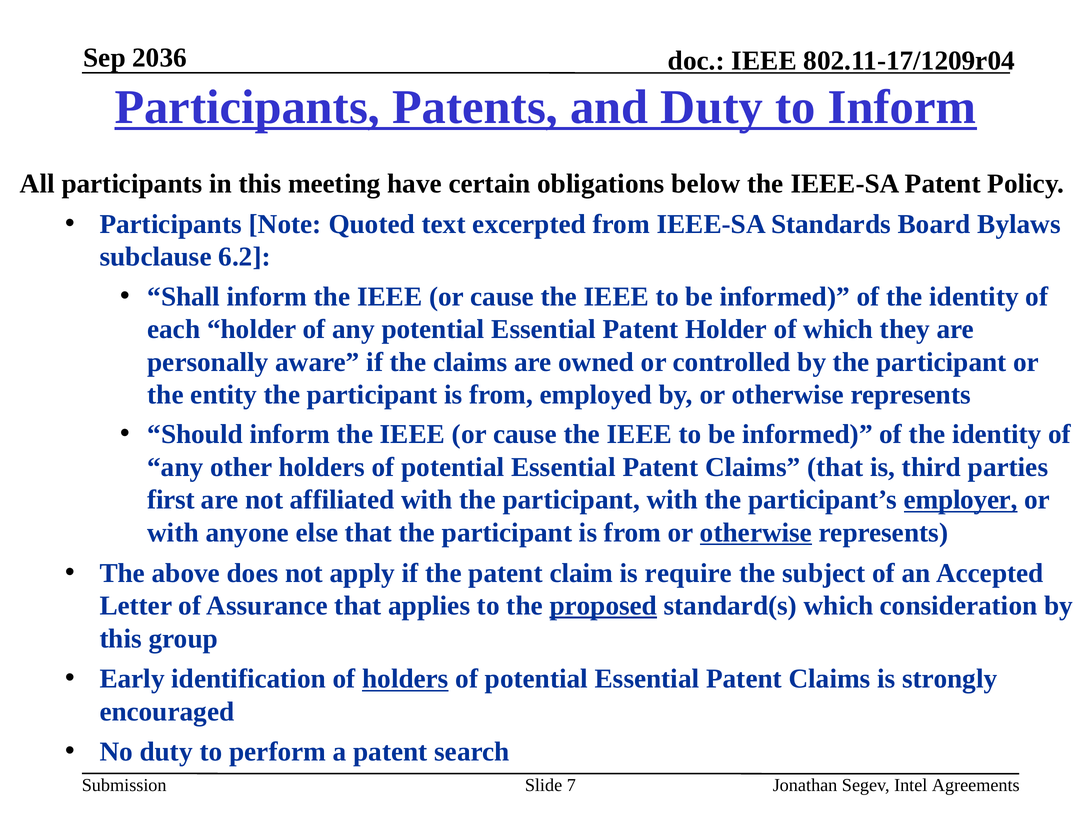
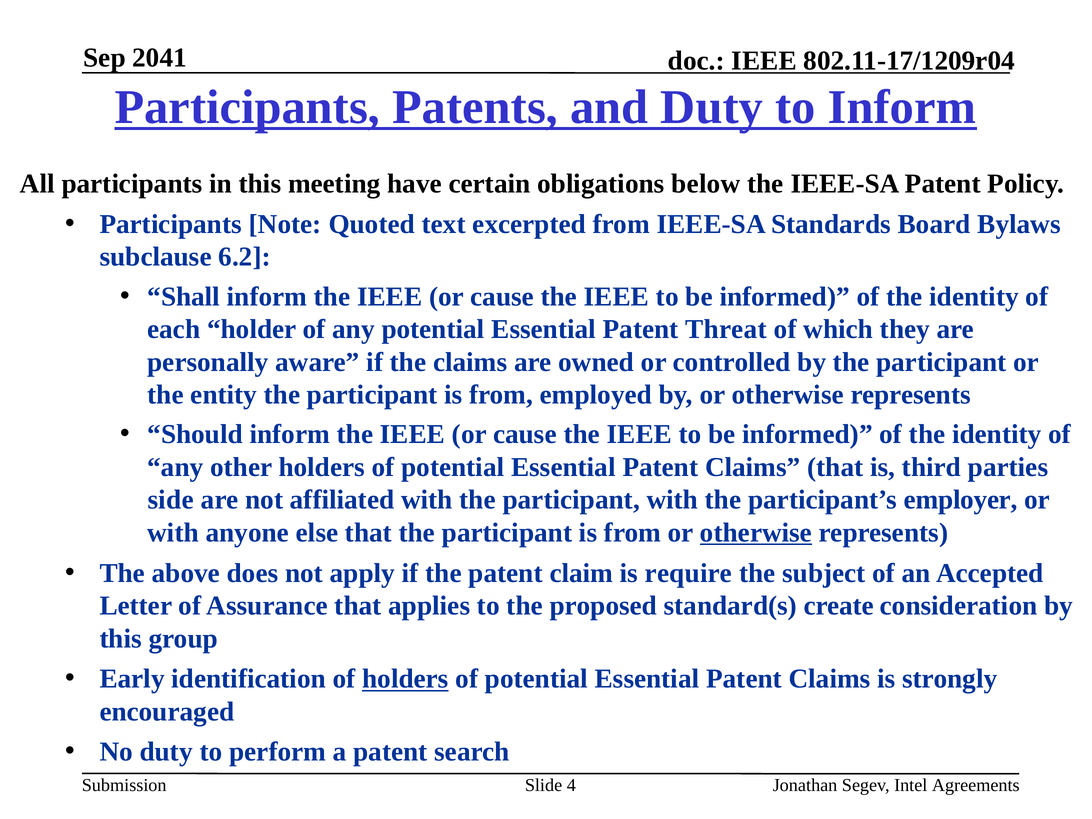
2036: 2036 -> 2041
Patent Holder: Holder -> Threat
first: first -> side
employer underline: present -> none
proposed underline: present -> none
standard(s which: which -> create
7: 7 -> 4
